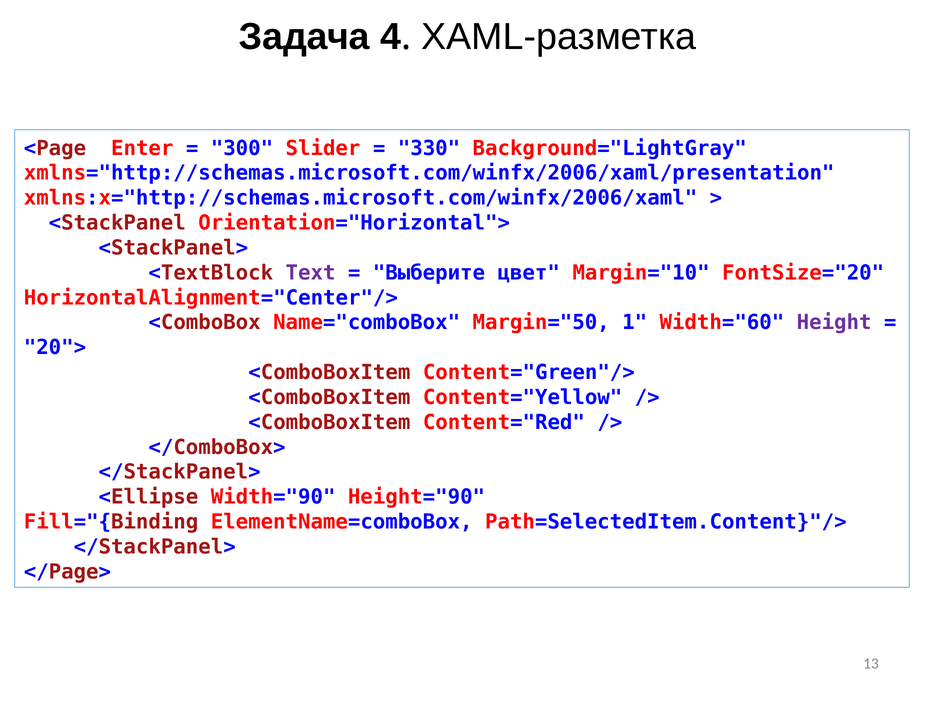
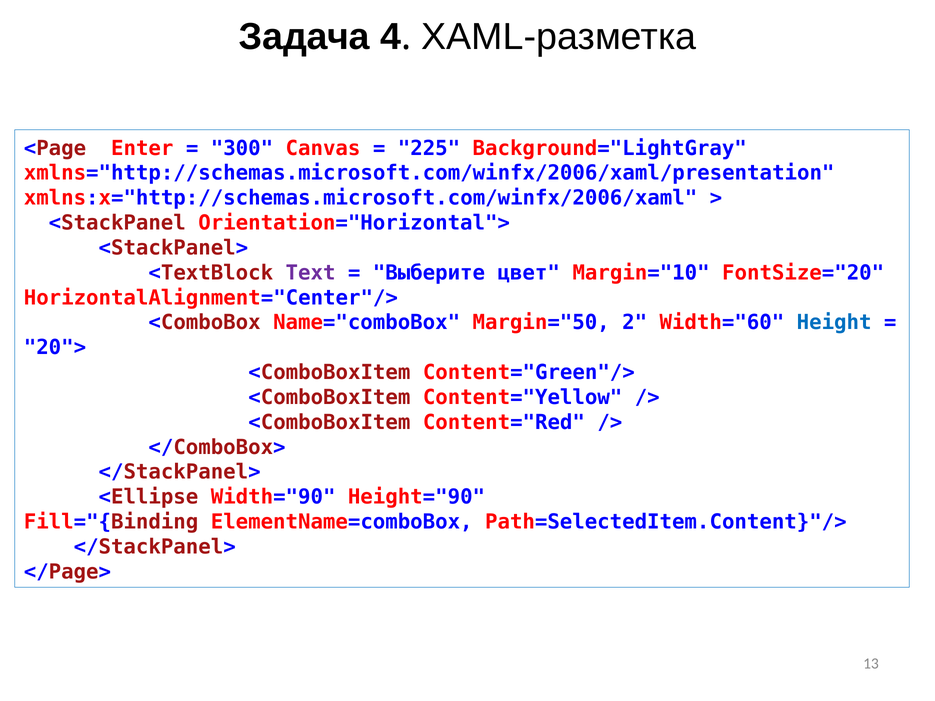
Slider: Slider -> Canvas
330: 330 -> 225
1: 1 -> 2
Height colour: purple -> blue
